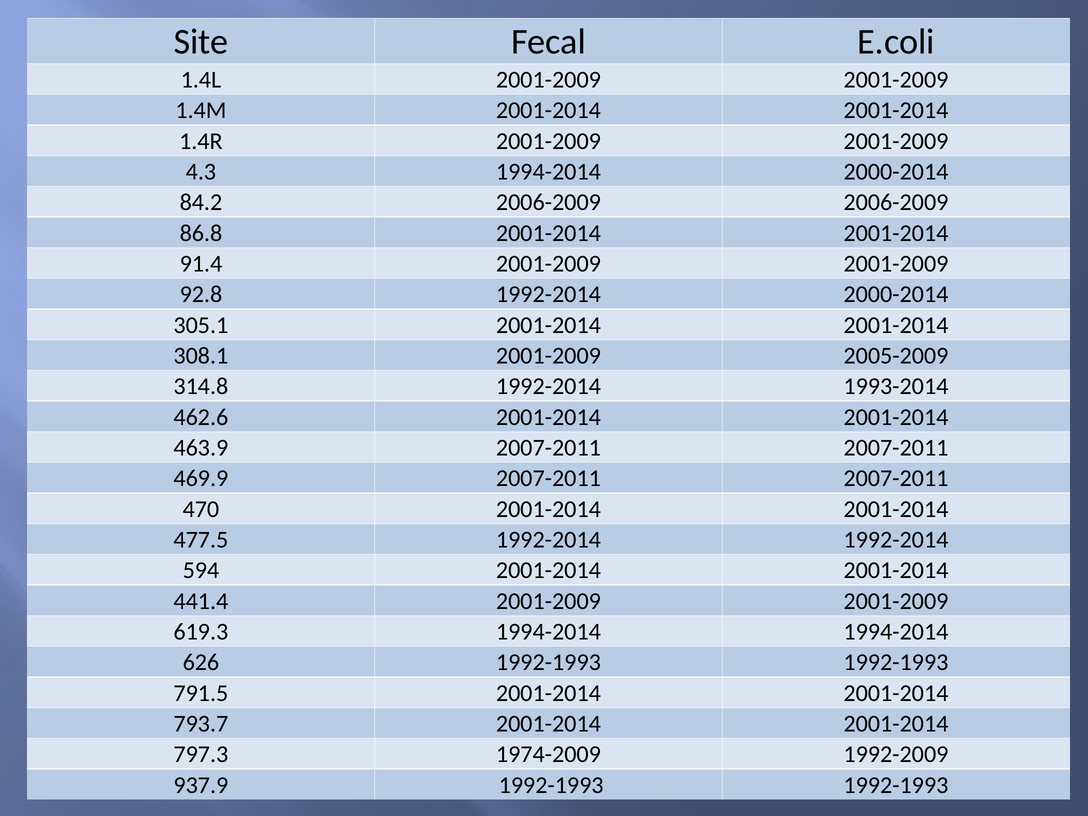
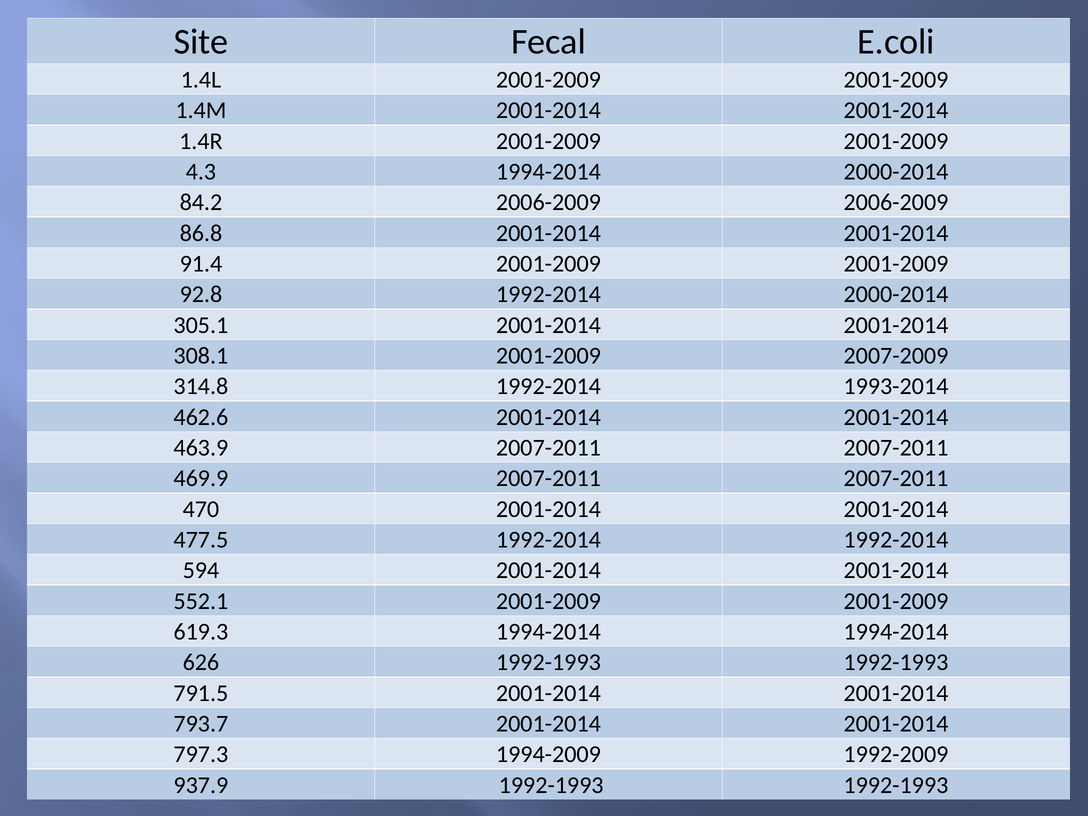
2005-2009: 2005-2009 -> 2007-2009
441.4: 441.4 -> 552.1
1974-2009: 1974-2009 -> 1994-2009
